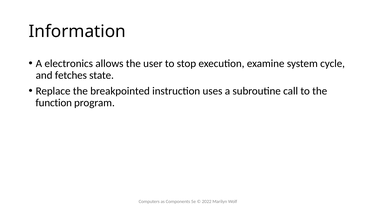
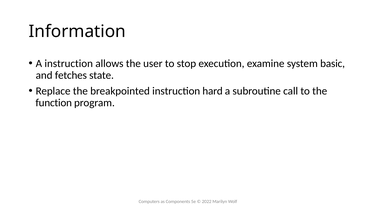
A electronics: electronics -> instruction
cycle: cycle -> basic
uses: uses -> hard
